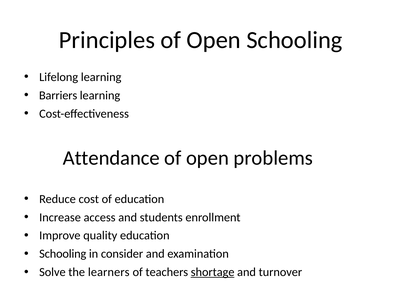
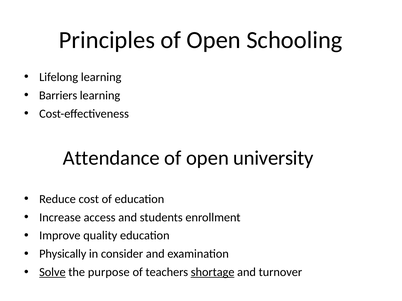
problems: problems -> university
Schooling at (63, 254): Schooling -> Physically
Solve underline: none -> present
learners: learners -> purpose
